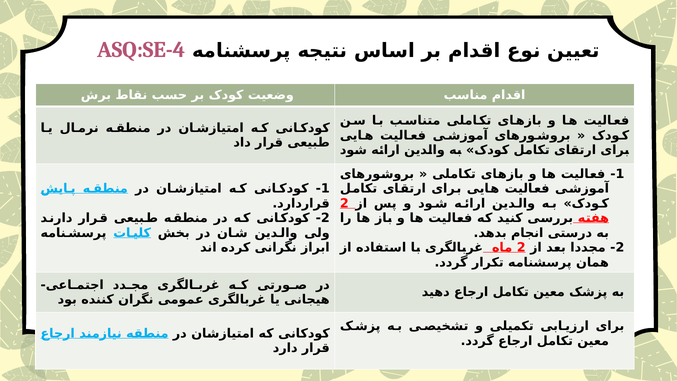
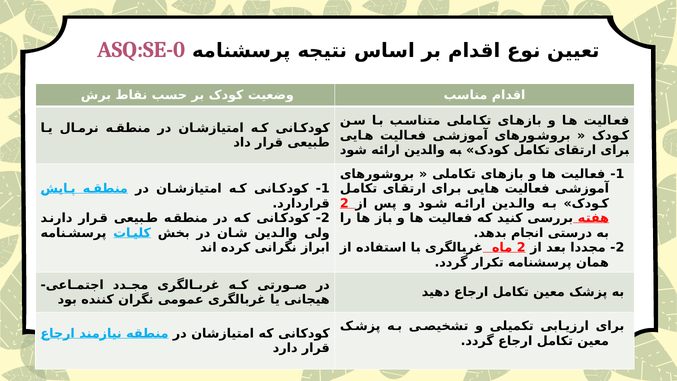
ASQ:SE-4: ASQ:SE-4 -> ASQ:SE-0
